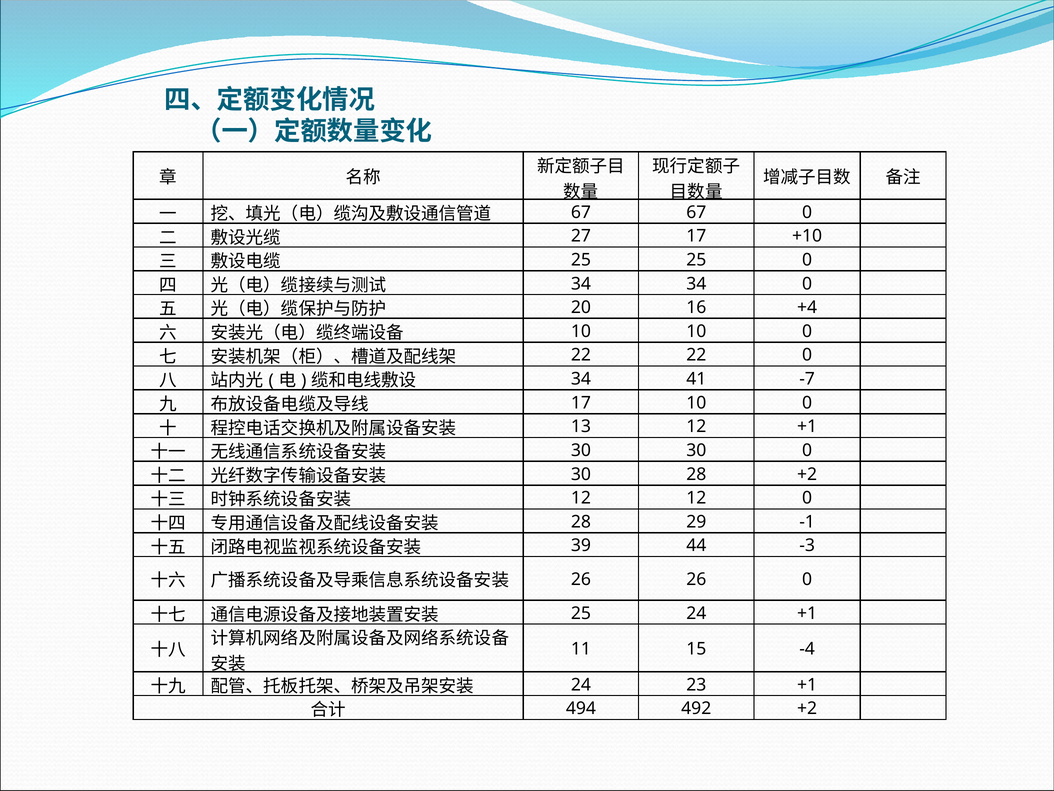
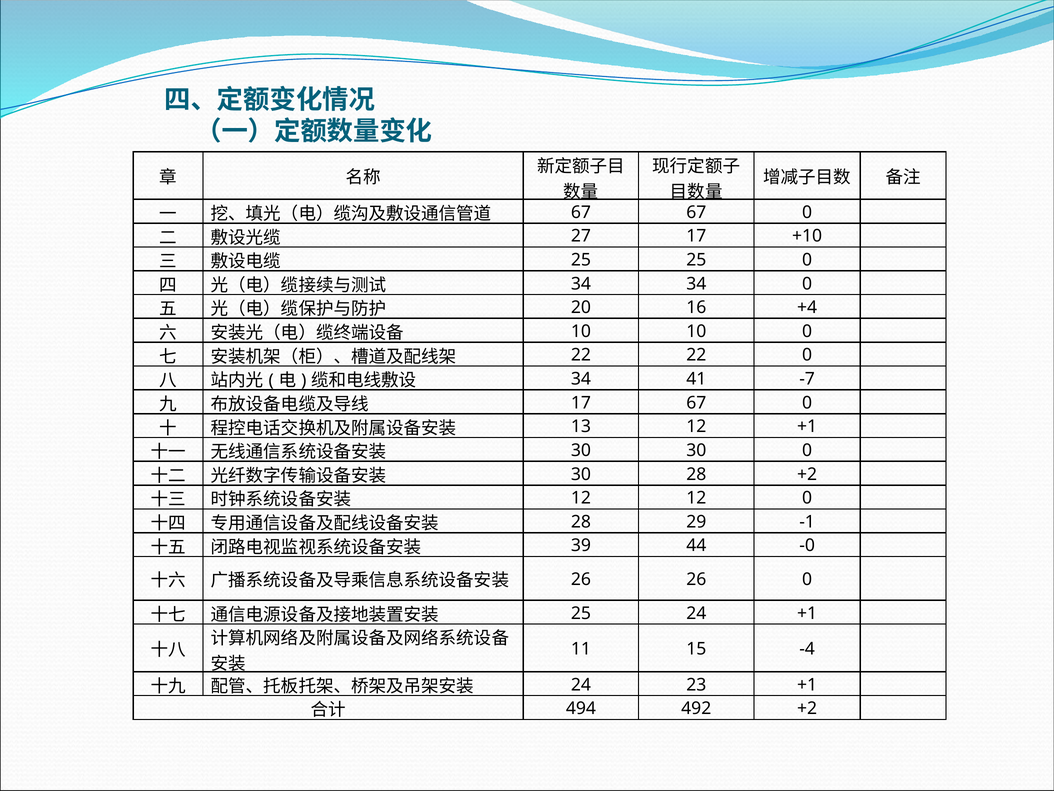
17 10: 10 -> 67
-3: -3 -> -0
